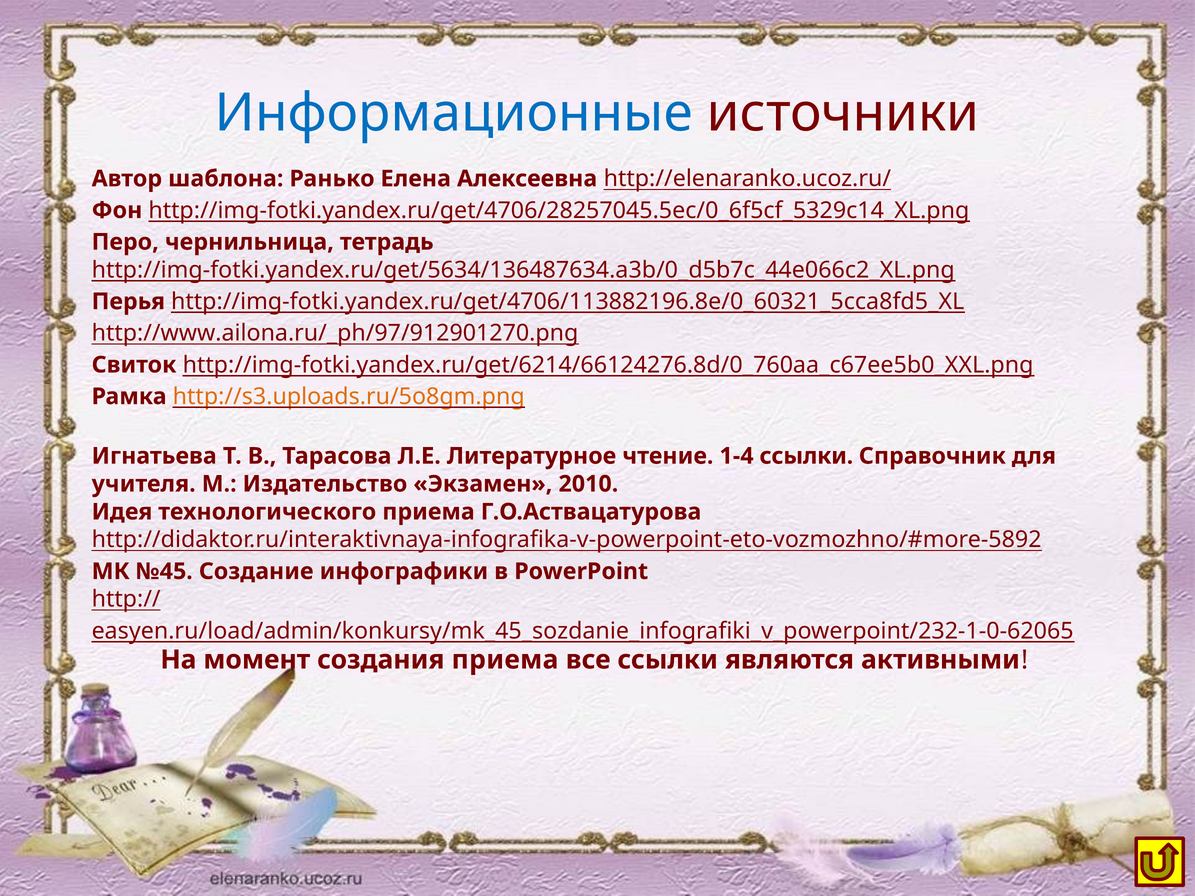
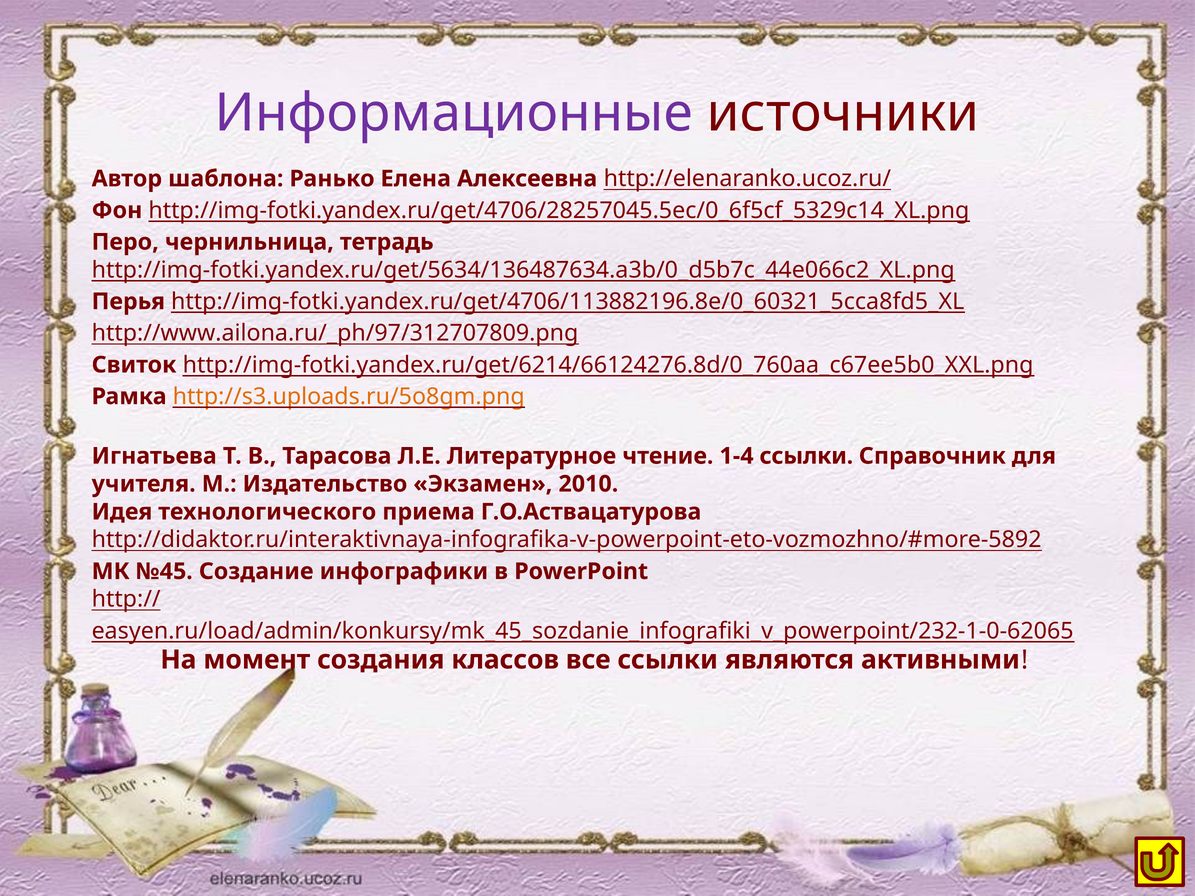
Информационные colour: blue -> purple
http://www.ailona.ru/_ph/97/912901270.png: http://www.ailona.ru/_ph/97/912901270.png -> http://www.ailona.ru/_ph/97/312707809.png
создания приема: приема -> классов
